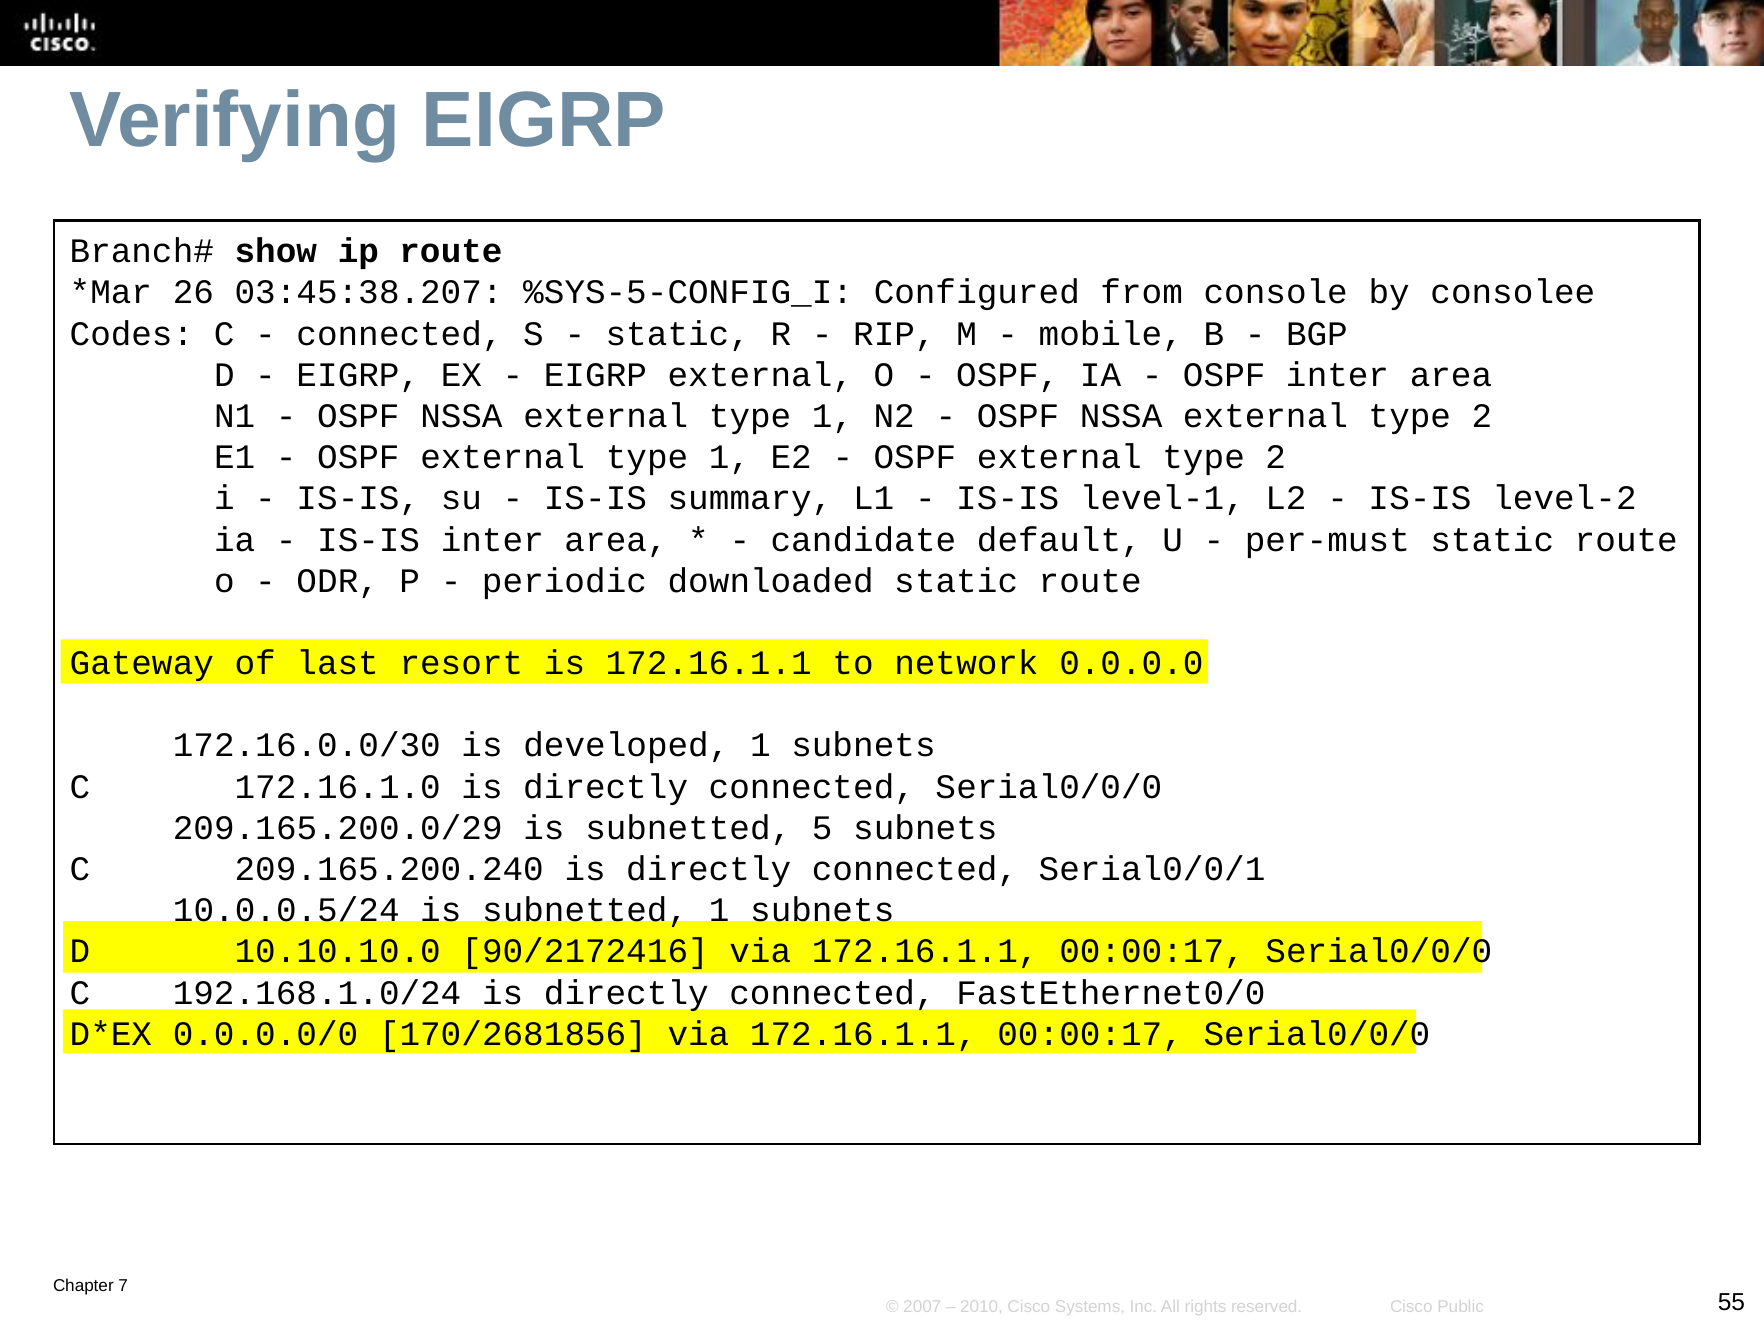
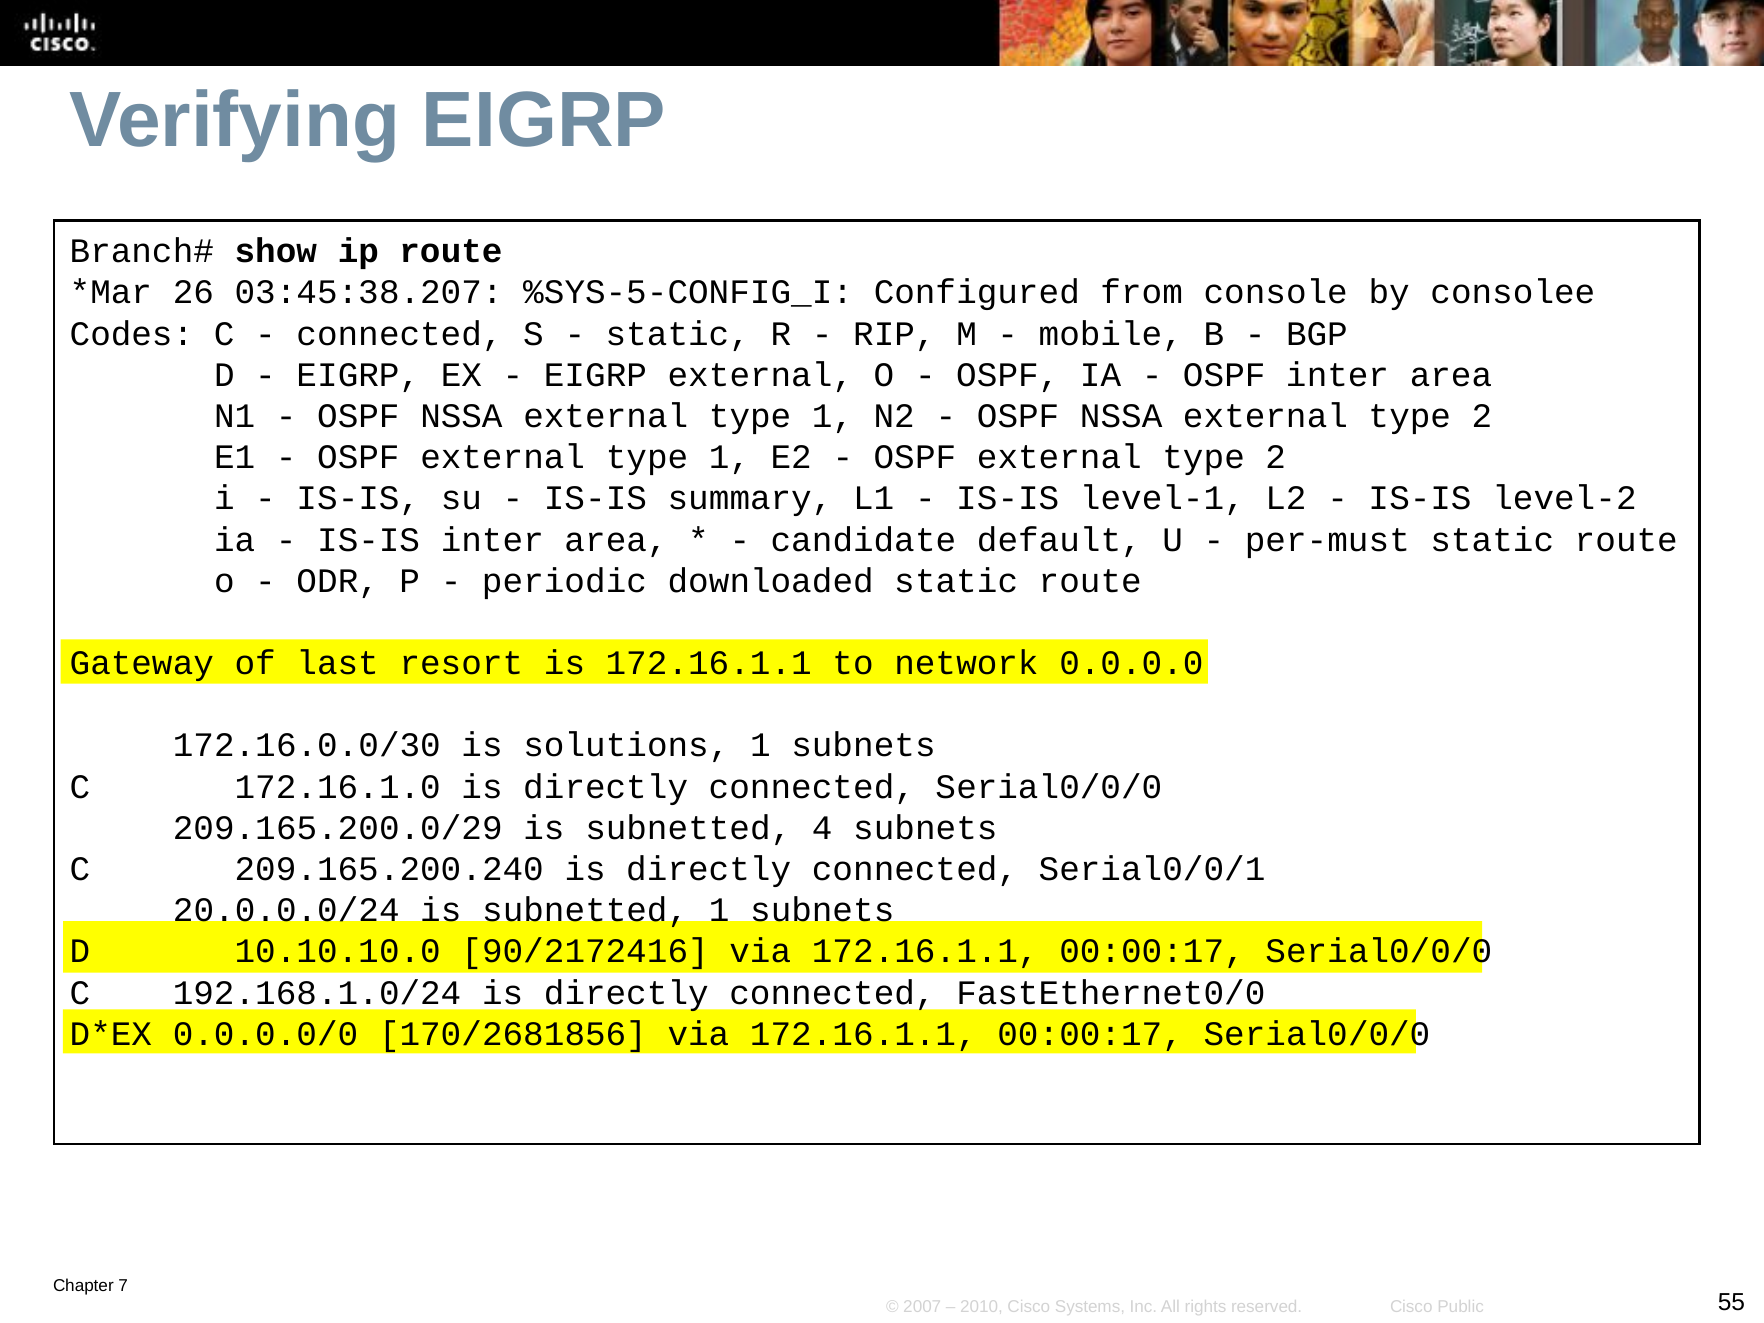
developed: developed -> solutions
5: 5 -> 4
10.0.0.5/24: 10.0.0.5/24 -> 20.0.0.0/24
